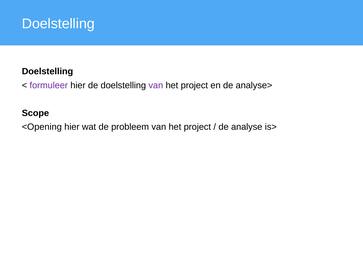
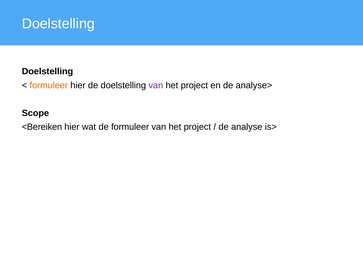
formuleer at (49, 85) colour: purple -> orange
<Opening: <Opening -> <Bereiken
de probleem: probleem -> formuleer
